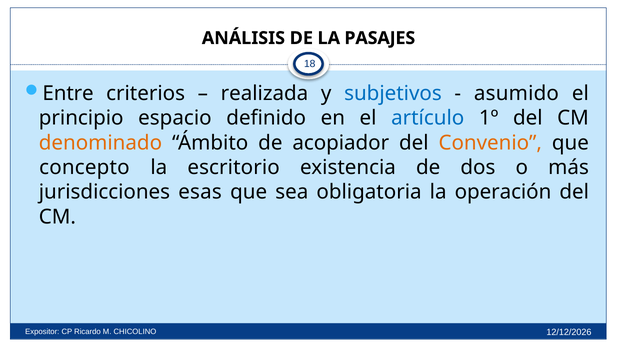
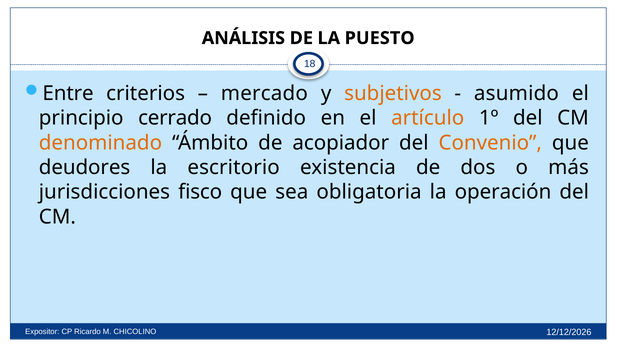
PASAJES: PASAJES -> PUESTO
realizada: realizada -> mercado
subjetivos colour: blue -> orange
espacio: espacio -> cerrado
artículo colour: blue -> orange
concepto: concepto -> deudores
esas: esas -> fisco
